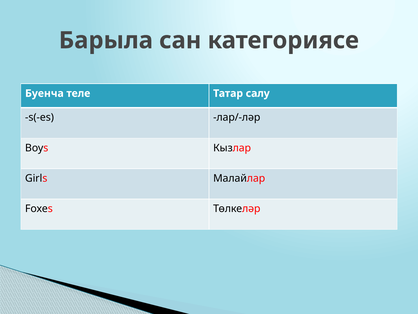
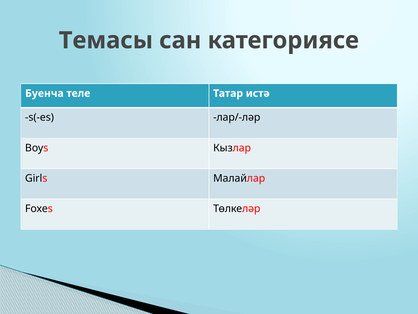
Барыла: Барыла -> Темасы
салу: салу -> истә
